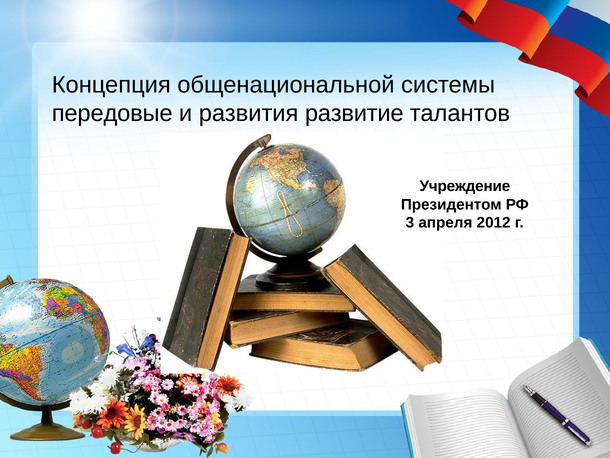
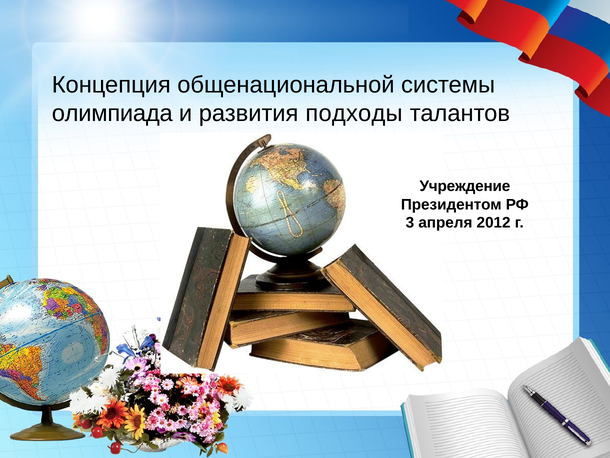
передовые: передовые -> олимпиада
развитие: развитие -> подходы
